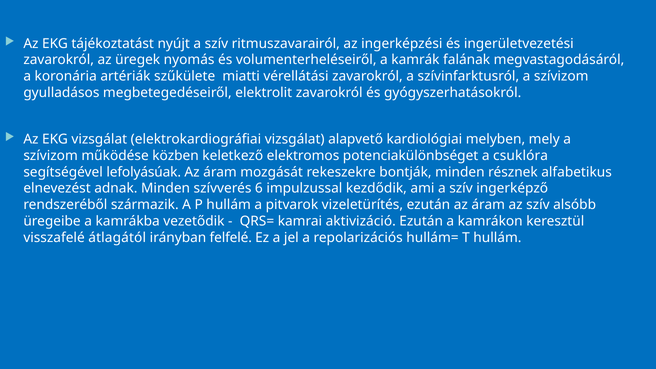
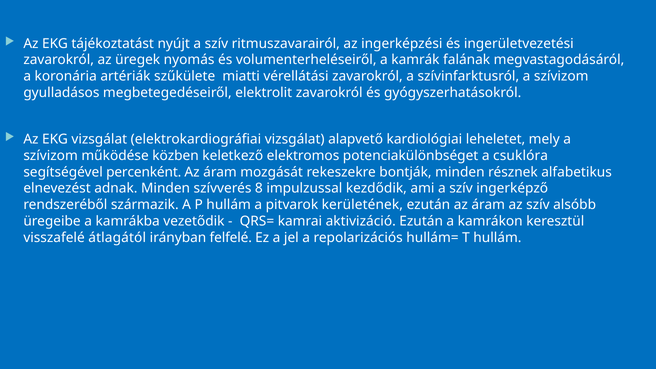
melyben: melyben -> leheletet
lefolyásúak: lefolyásúak -> percenként
6: 6 -> 8
vizeletürítés: vizeletürítés -> kerületének
